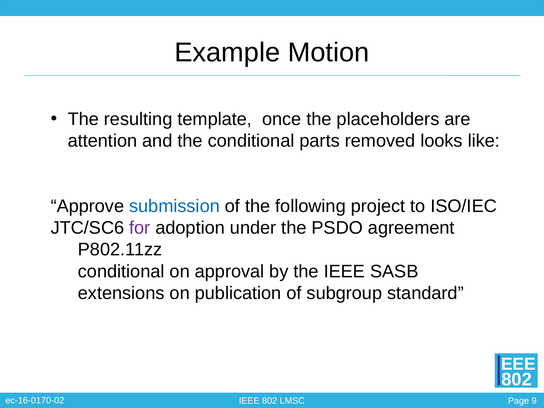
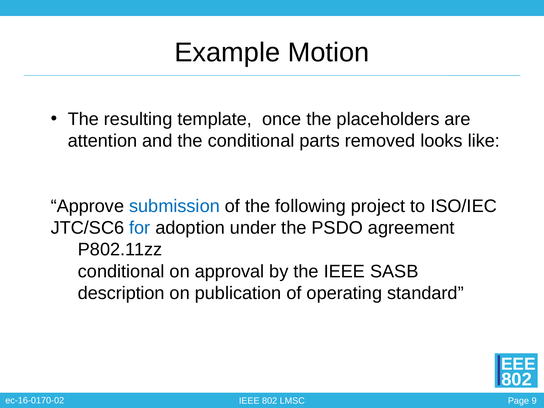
for colour: purple -> blue
extensions: extensions -> description
subgroup: subgroup -> operating
